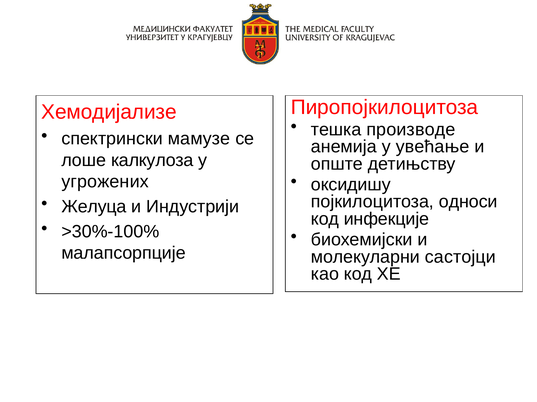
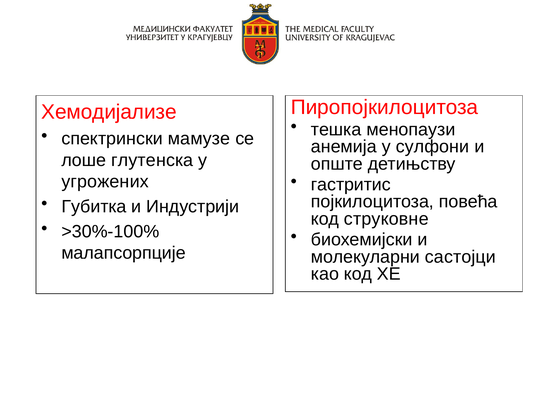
производе: производе -> менопаузи
увећање: увећање -> сулфони
калкулоза: калкулоза -> глутенска
оксидишу: оксидишу -> гастритис
односи: односи -> повећа
Желуца: Желуца -> Губитка
инфeкције: инфeкције -> струковне
